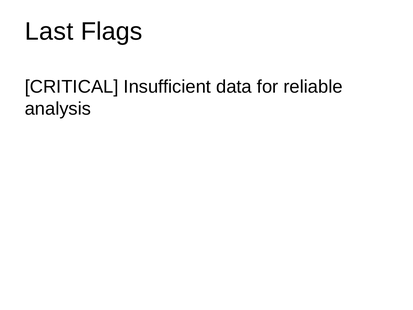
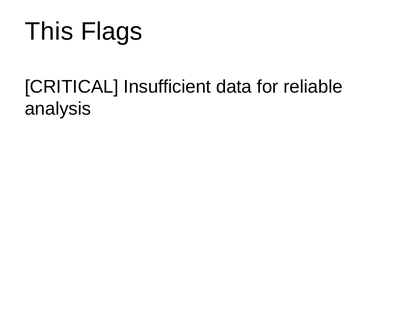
Last: Last -> This
